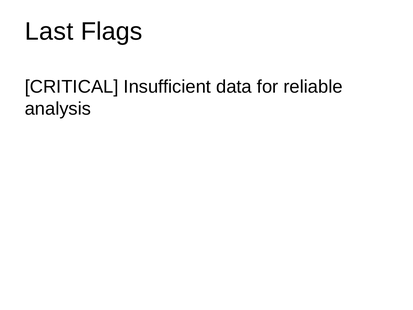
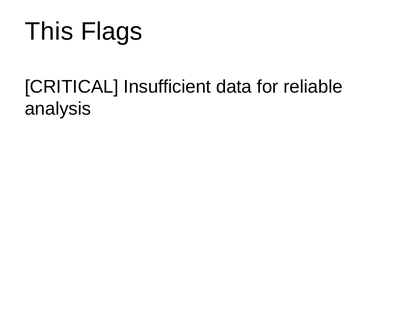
Last: Last -> This
